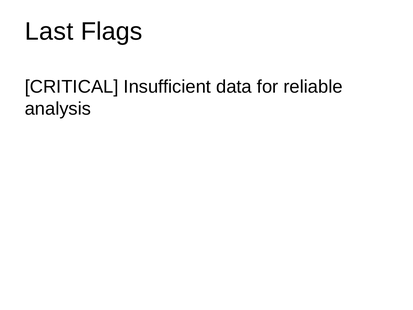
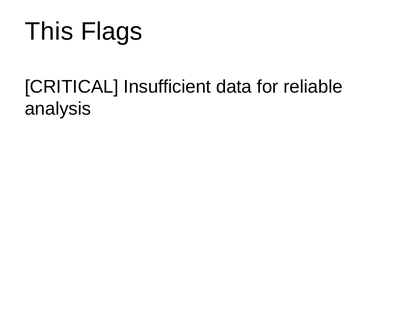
Last: Last -> This
